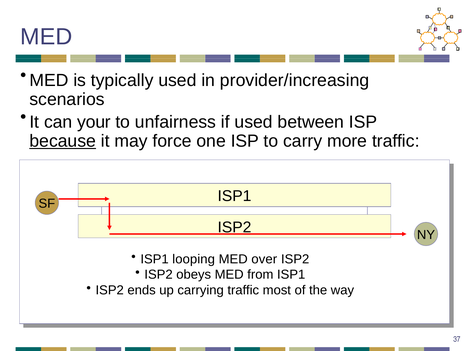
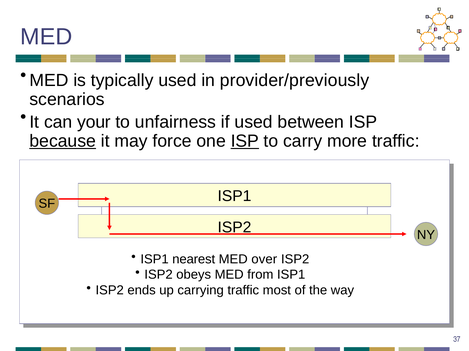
provider/increasing: provider/increasing -> provider/previously
ISP at (245, 141) underline: none -> present
looping: looping -> nearest
